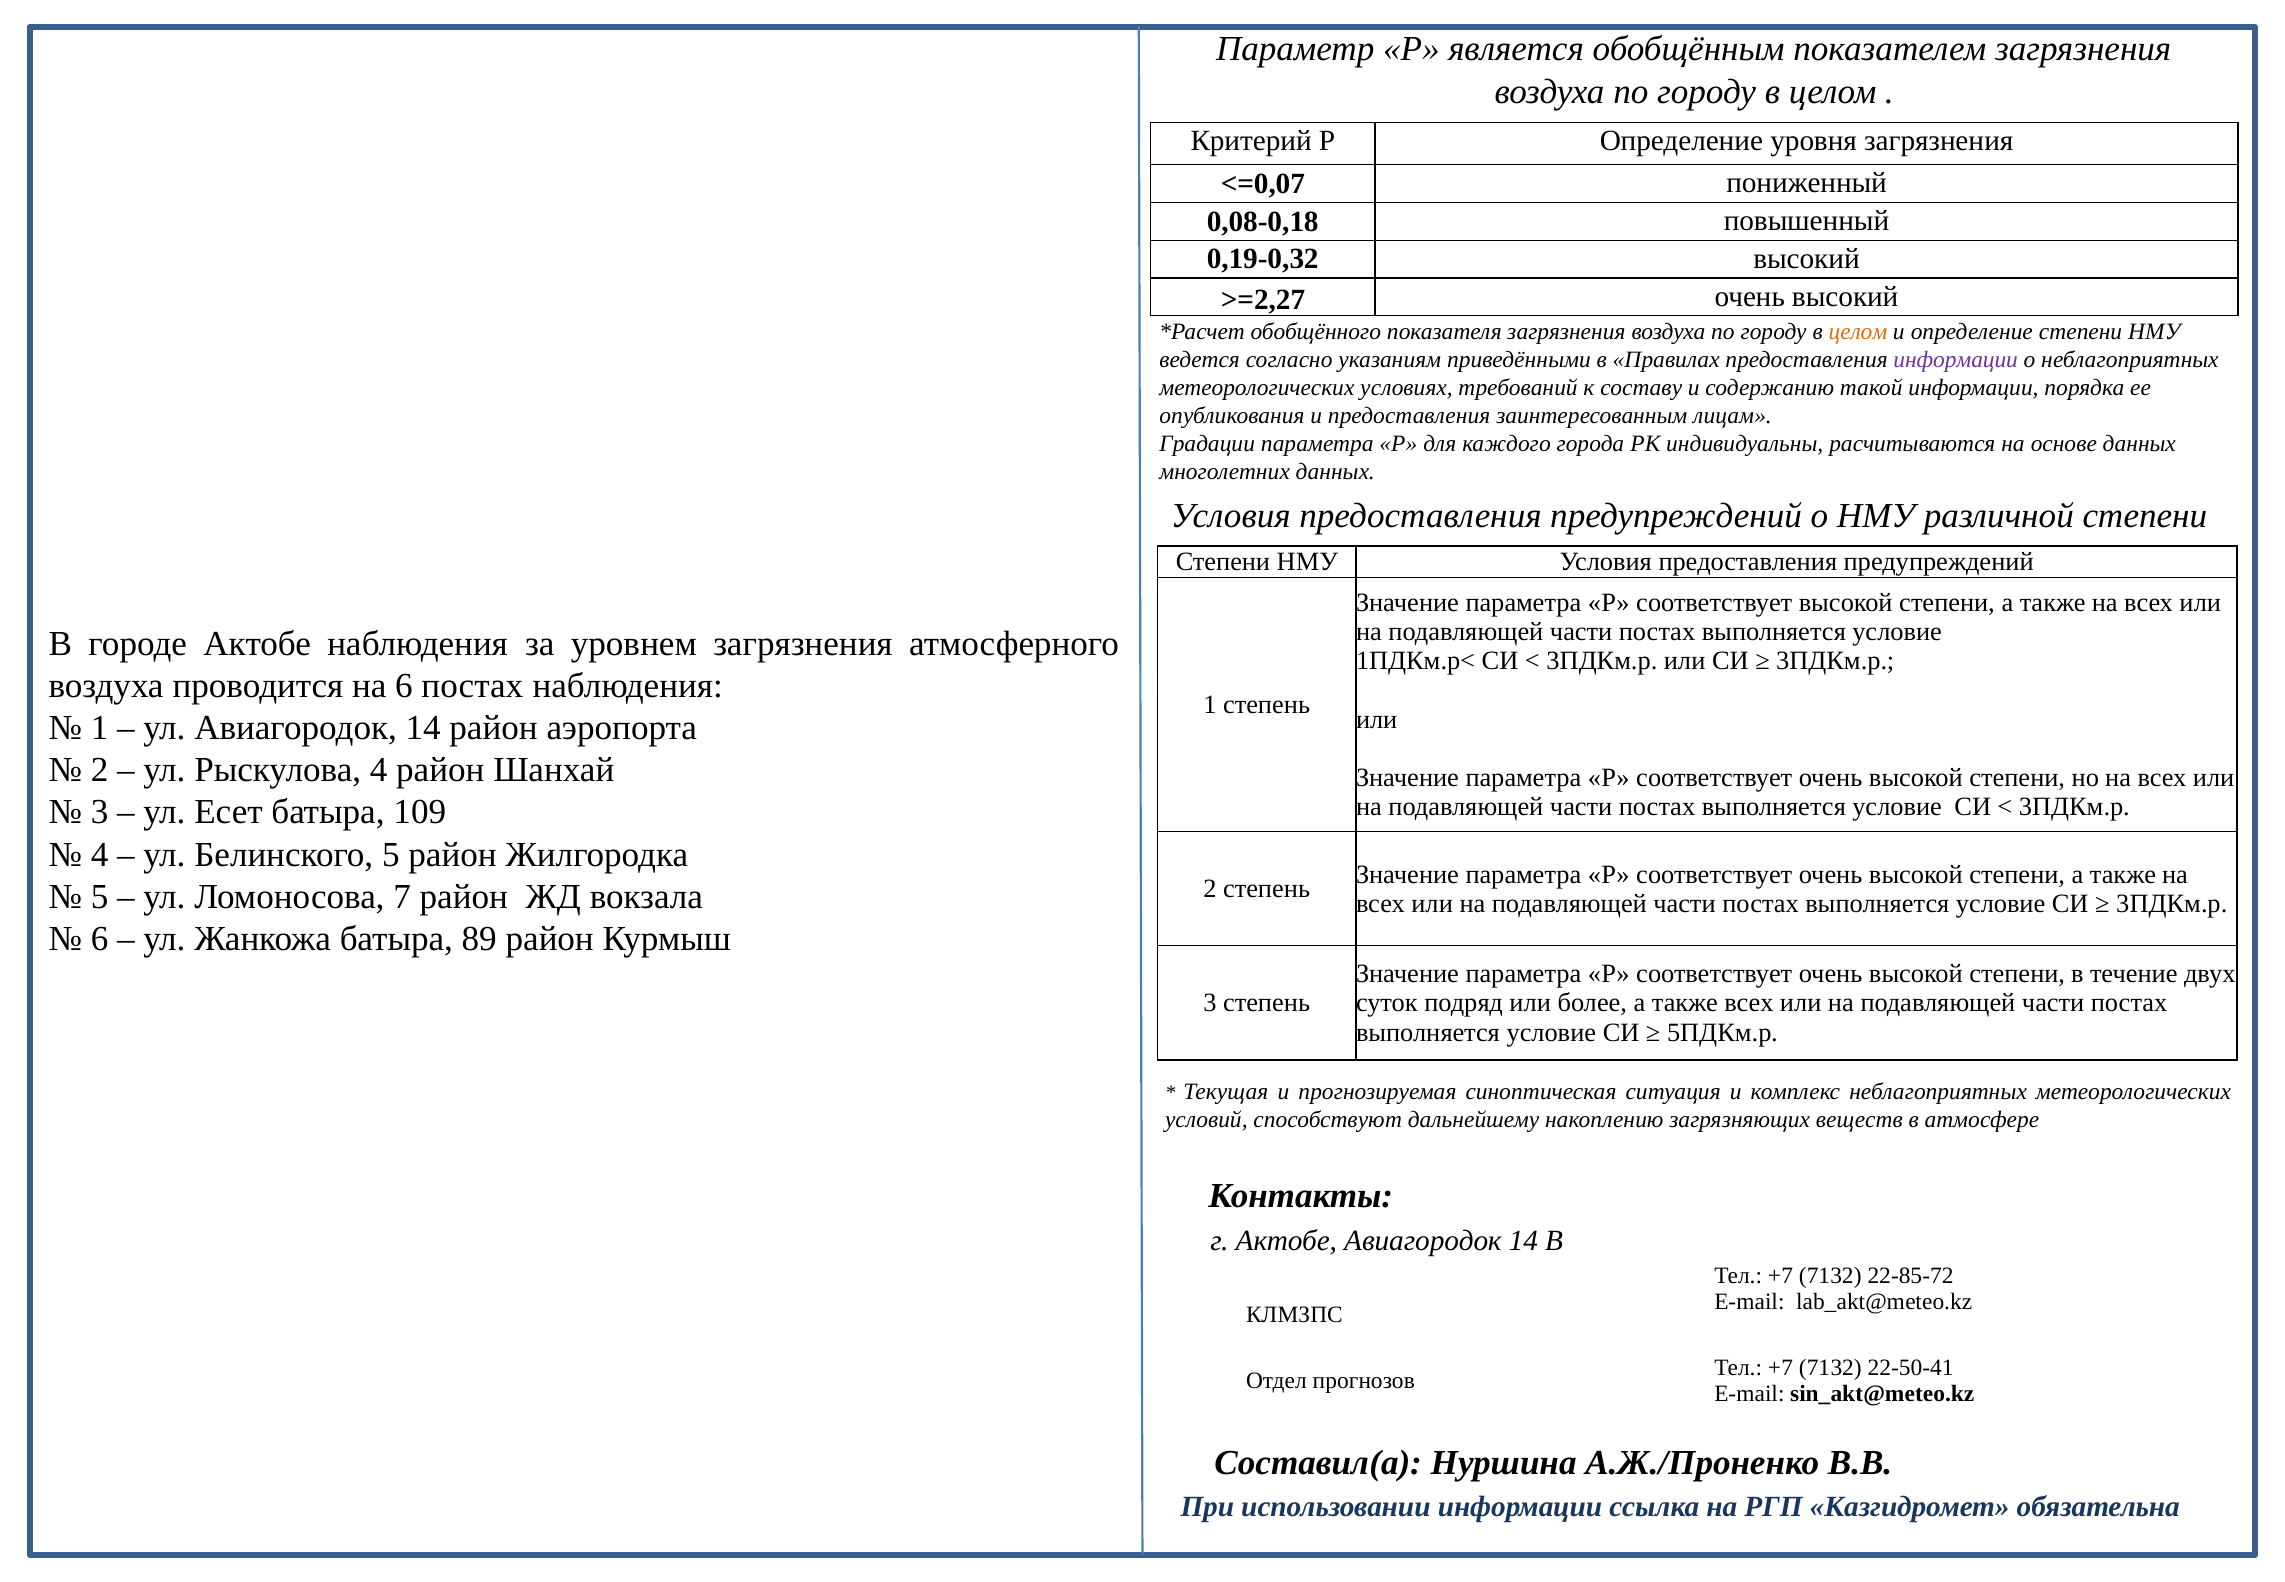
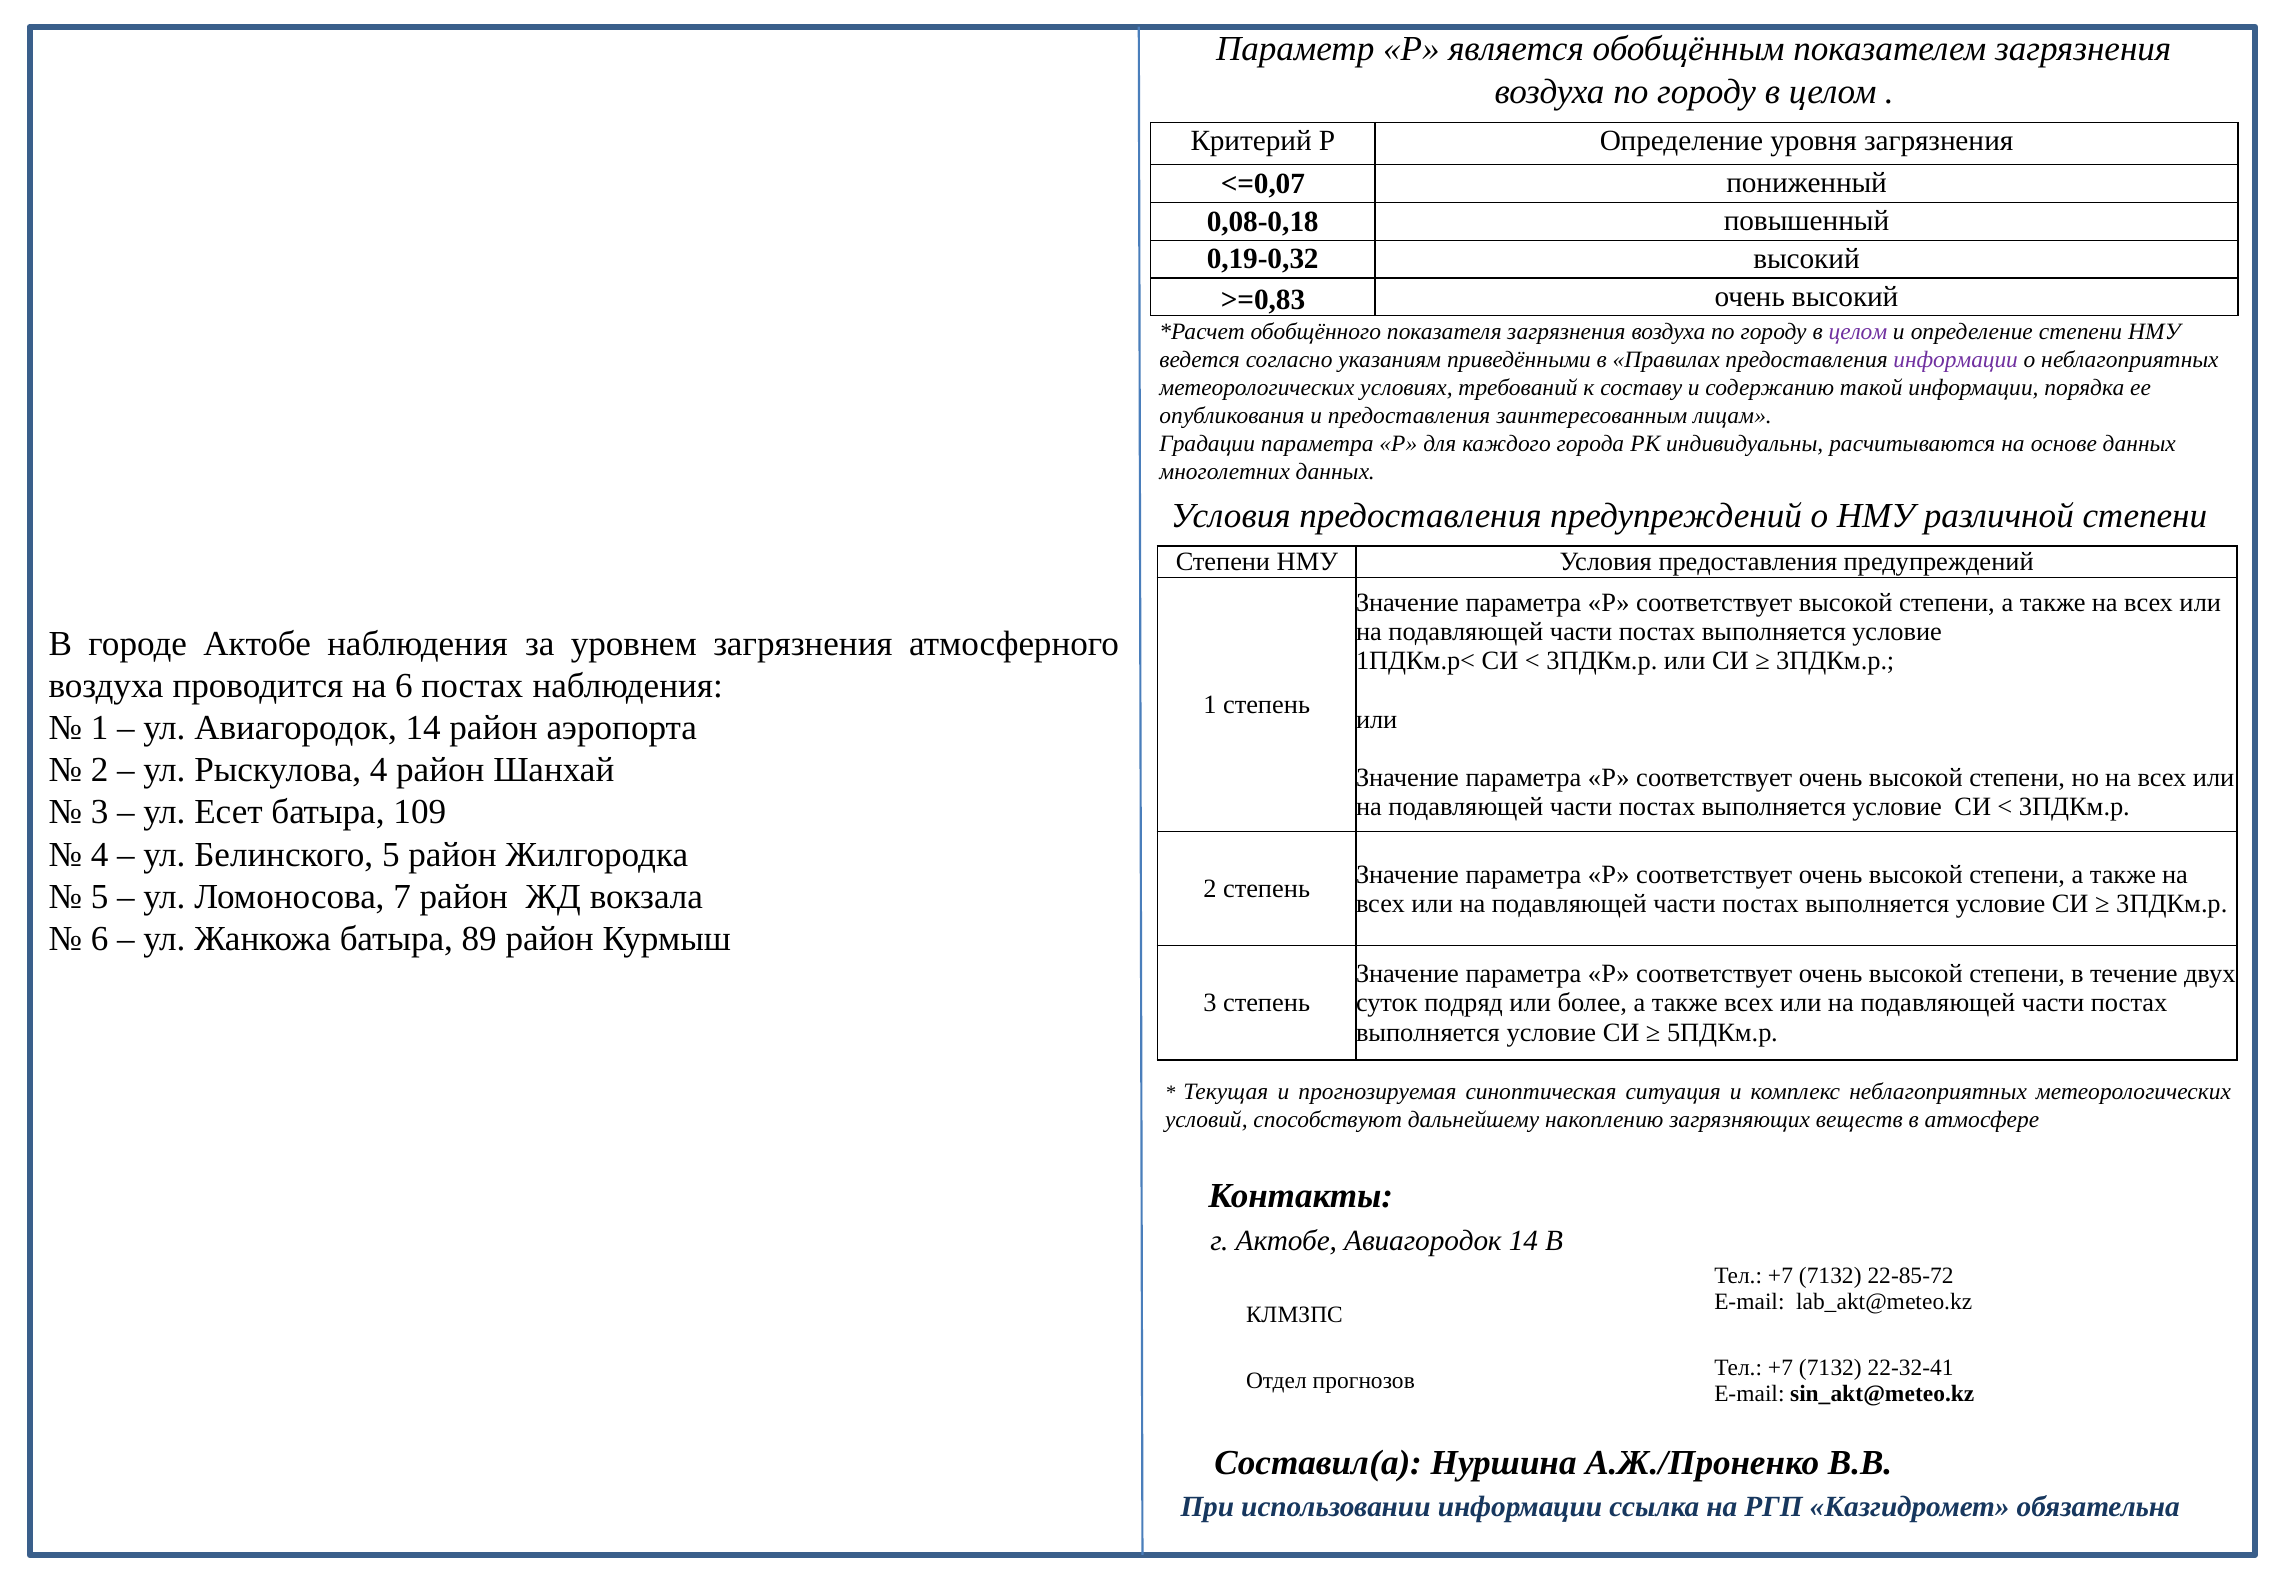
>=2,27: >=2,27 -> >=0,83
целом at (1858, 331) colour: orange -> purple
22-50-41: 22-50-41 -> 22-32-41
